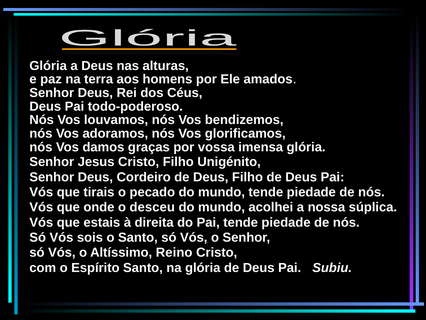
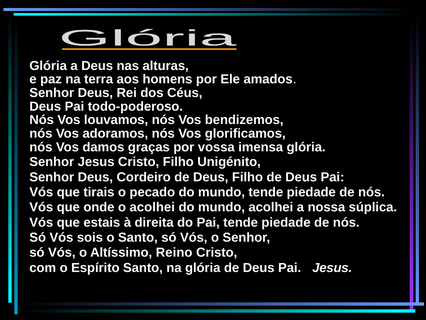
o desceu: desceu -> acolhei
Pai Subiu: Subiu -> Jesus
